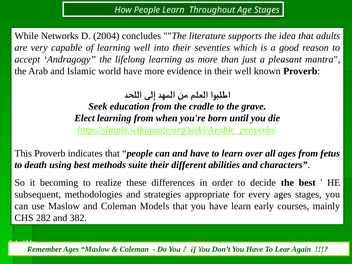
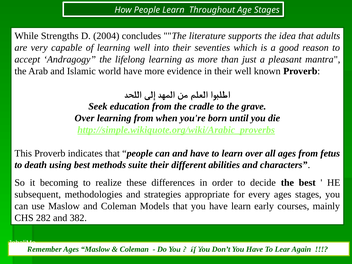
Networks: Networks -> Strengths
Elect at (85, 118): Elect -> Over
